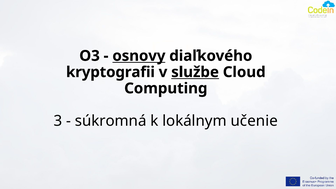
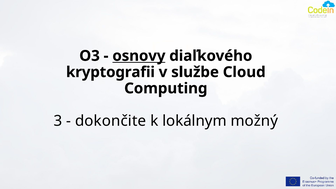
službe underline: present -> none
súkromná: súkromná -> dokončite
učenie: učenie -> možný
